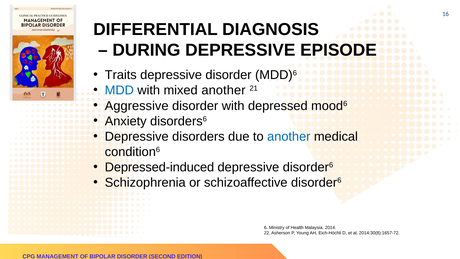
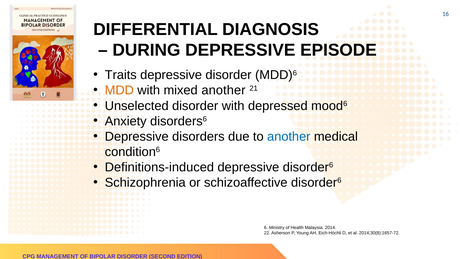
MDD colour: blue -> orange
Aggressive: Aggressive -> Unselected
Depressed-induced: Depressed-induced -> Definitions-induced
